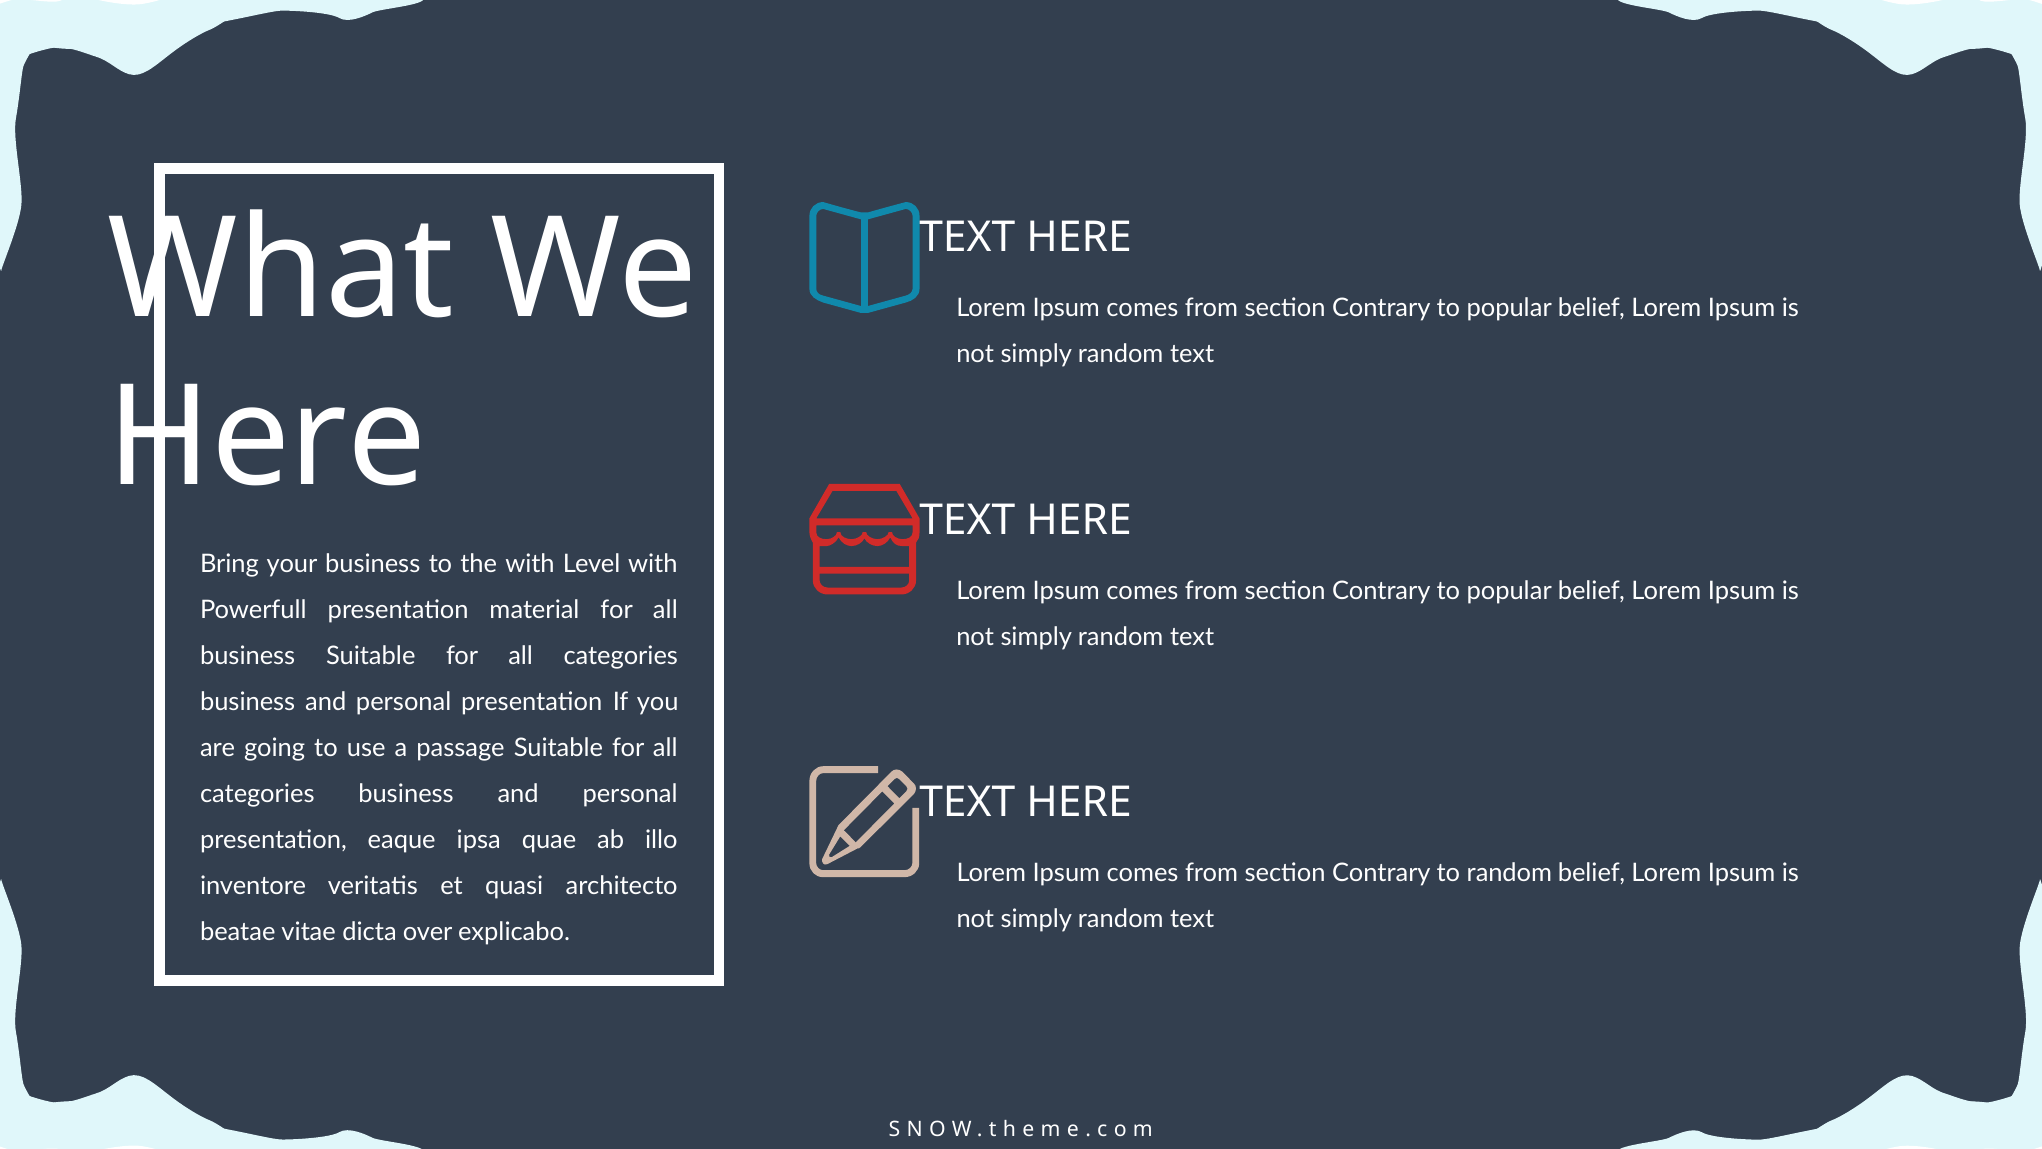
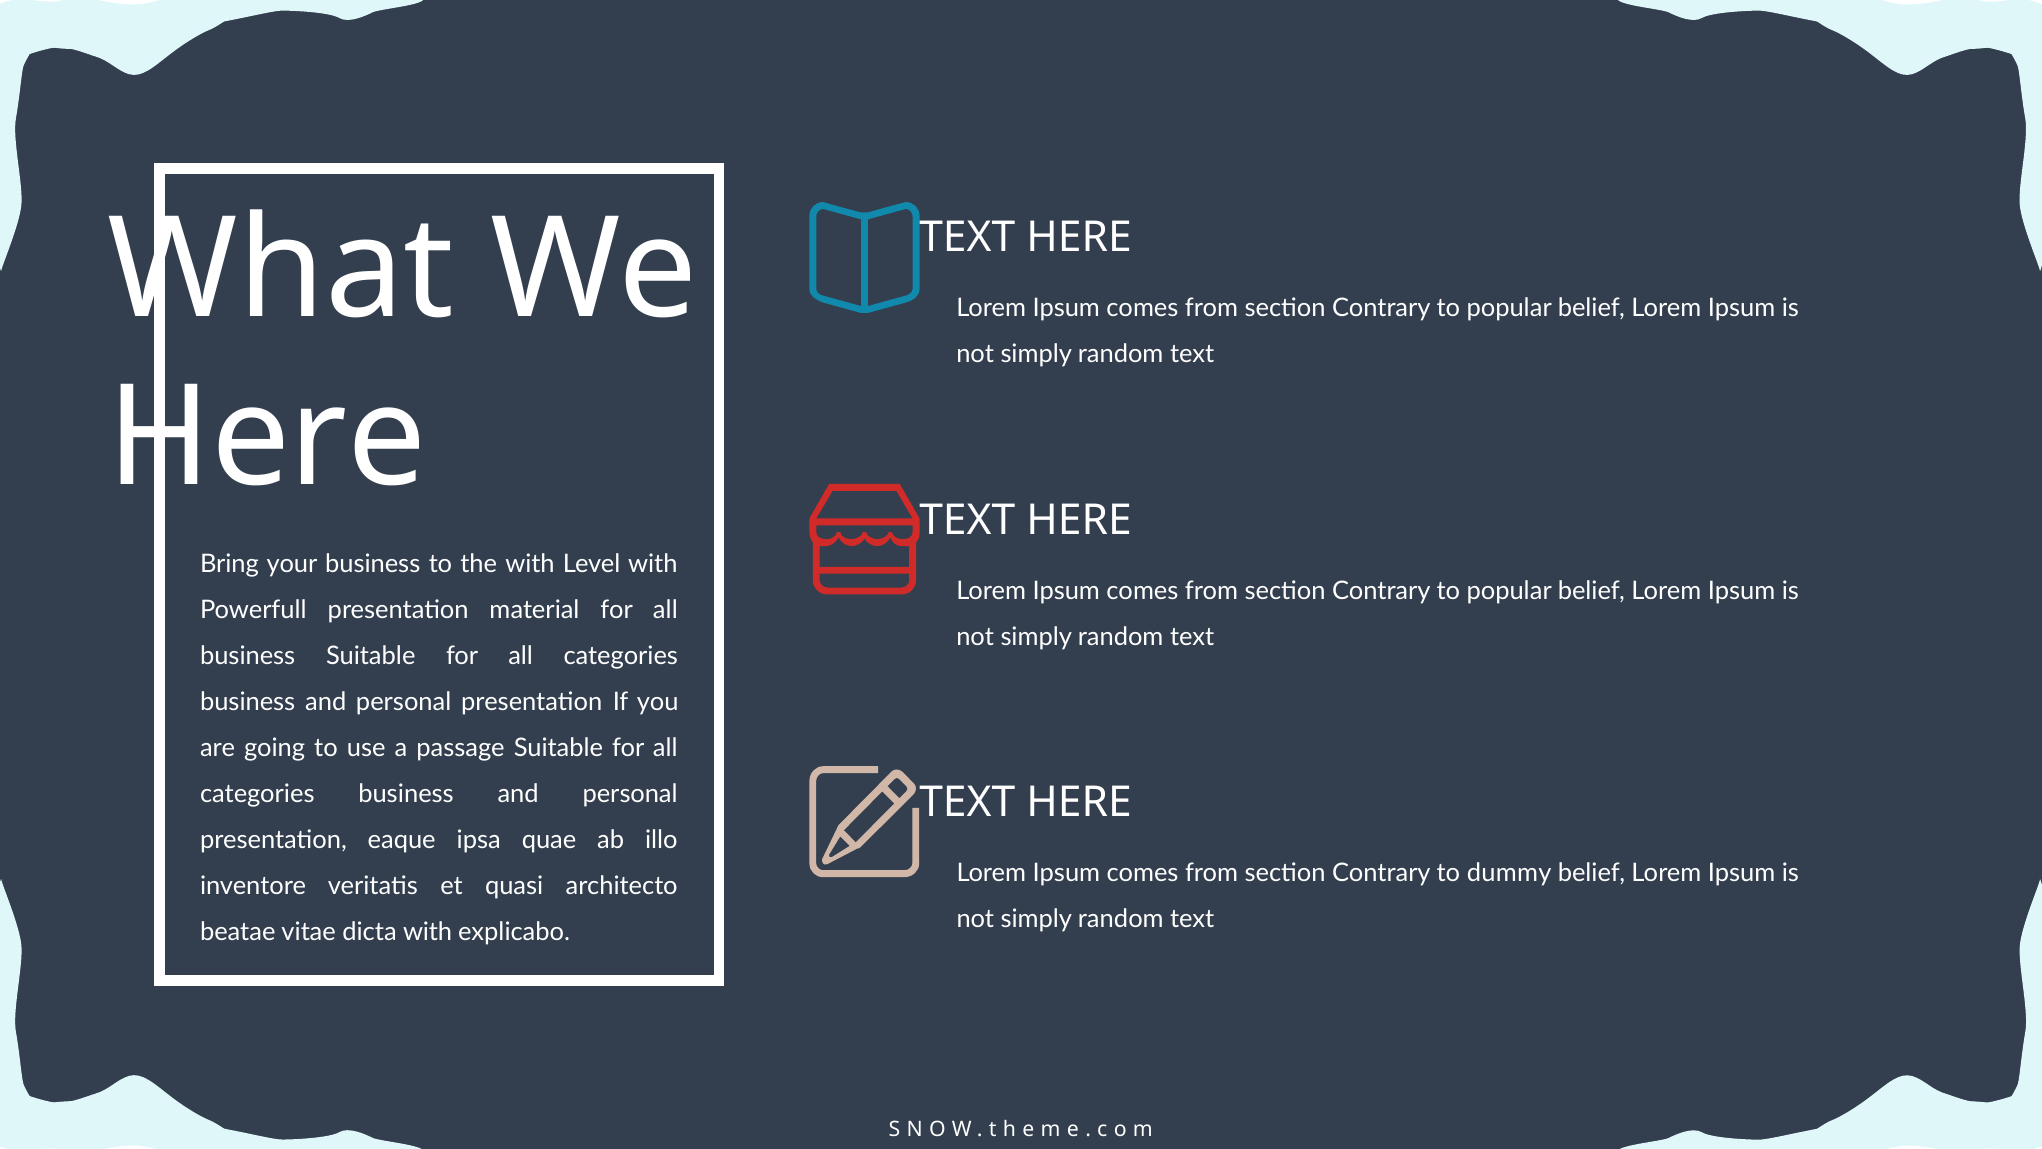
to random: random -> dummy
dicta over: over -> with
